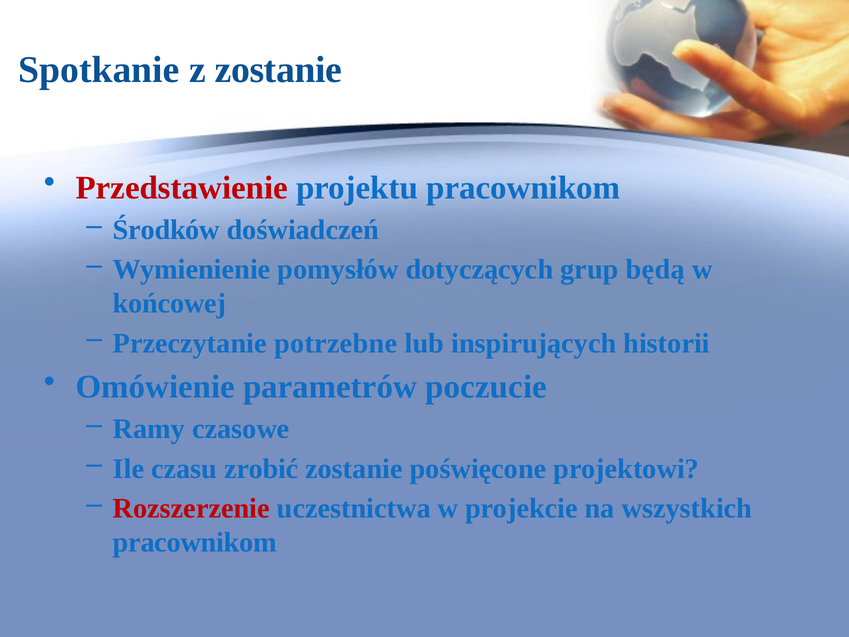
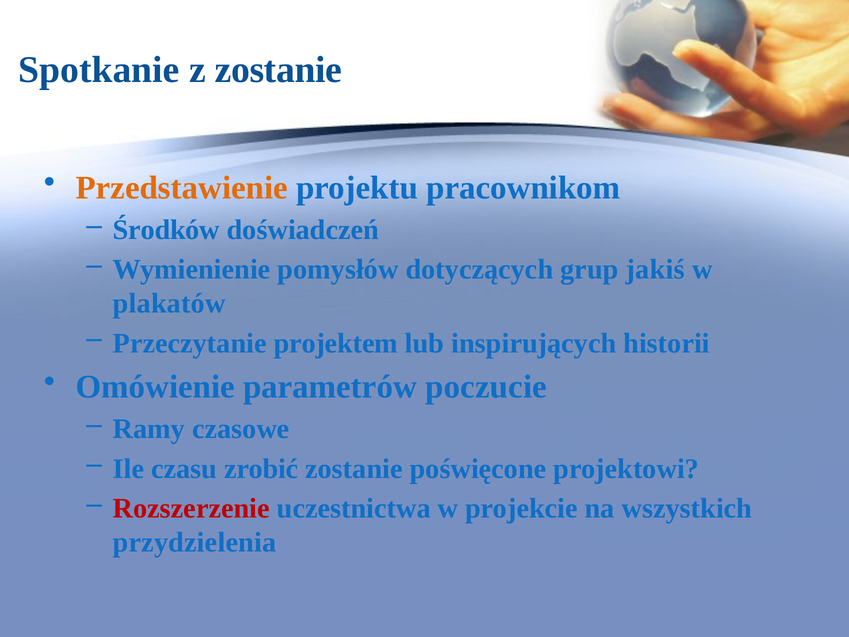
Przedstawienie colour: red -> orange
będą: będą -> jakiś
końcowej: końcowej -> plakatów
potrzebne: potrzebne -> projektem
pracownikom at (195, 542): pracownikom -> przydzielenia
